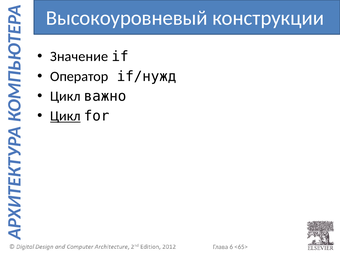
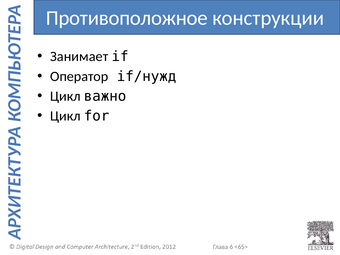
Высокоуровневый: Высокоуровневый -> Противоположное
Значение: Значение -> Занимает
Цикл at (65, 116) underline: present -> none
